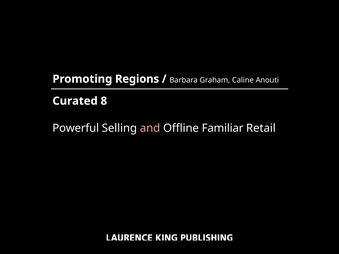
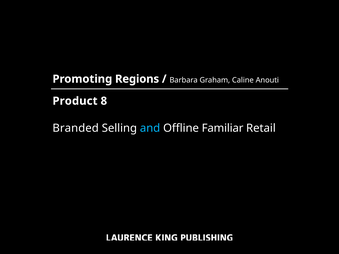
Curated: Curated -> Product
Powerful: Powerful -> Branded
and colour: pink -> light blue
